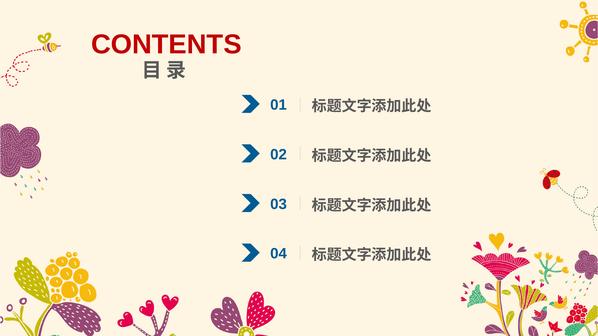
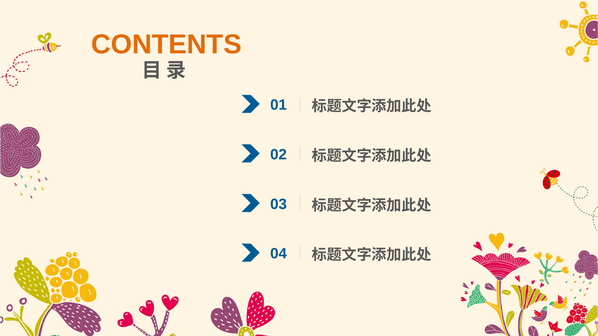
CONTENTS colour: red -> orange
